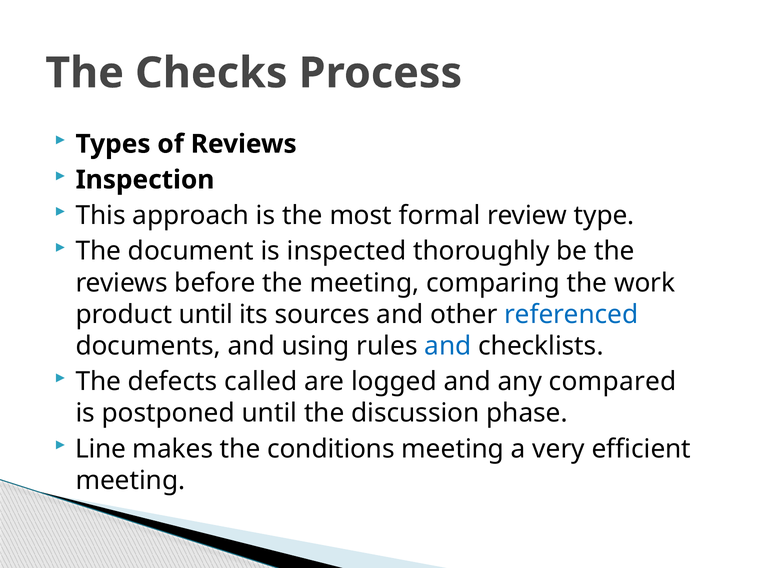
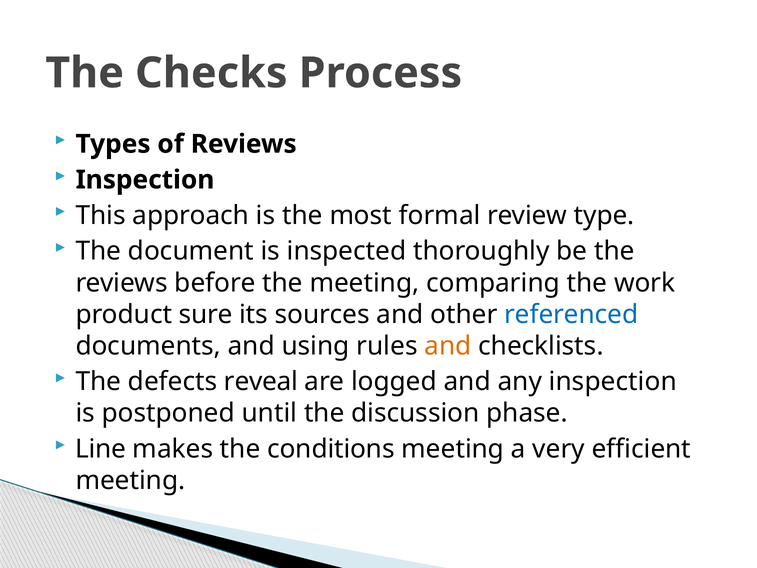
product until: until -> sure
and at (448, 346) colour: blue -> orange
called: called -> reveal
any compared: compared -> inspection
